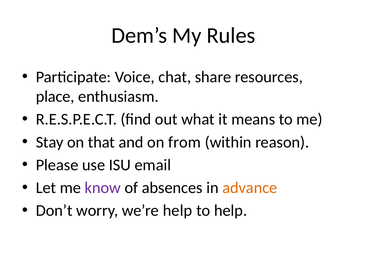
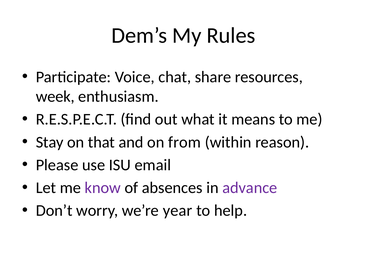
place: place -> week
advance colour: orange -> purple
we’re help: help -> year
